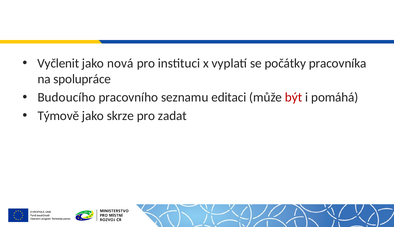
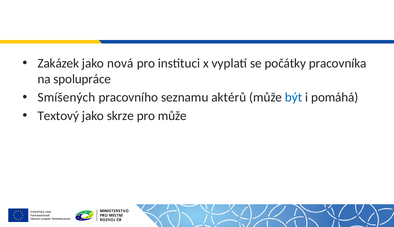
Vyčlenit: Vyčlenit -> Zakázek
Budoucího: Budoucího -> Smíšených
editaci: editaci -> aktérů
být colour: red -> blue
Týmově: Týmově -> Textový
pro zadat: zadat -> může
